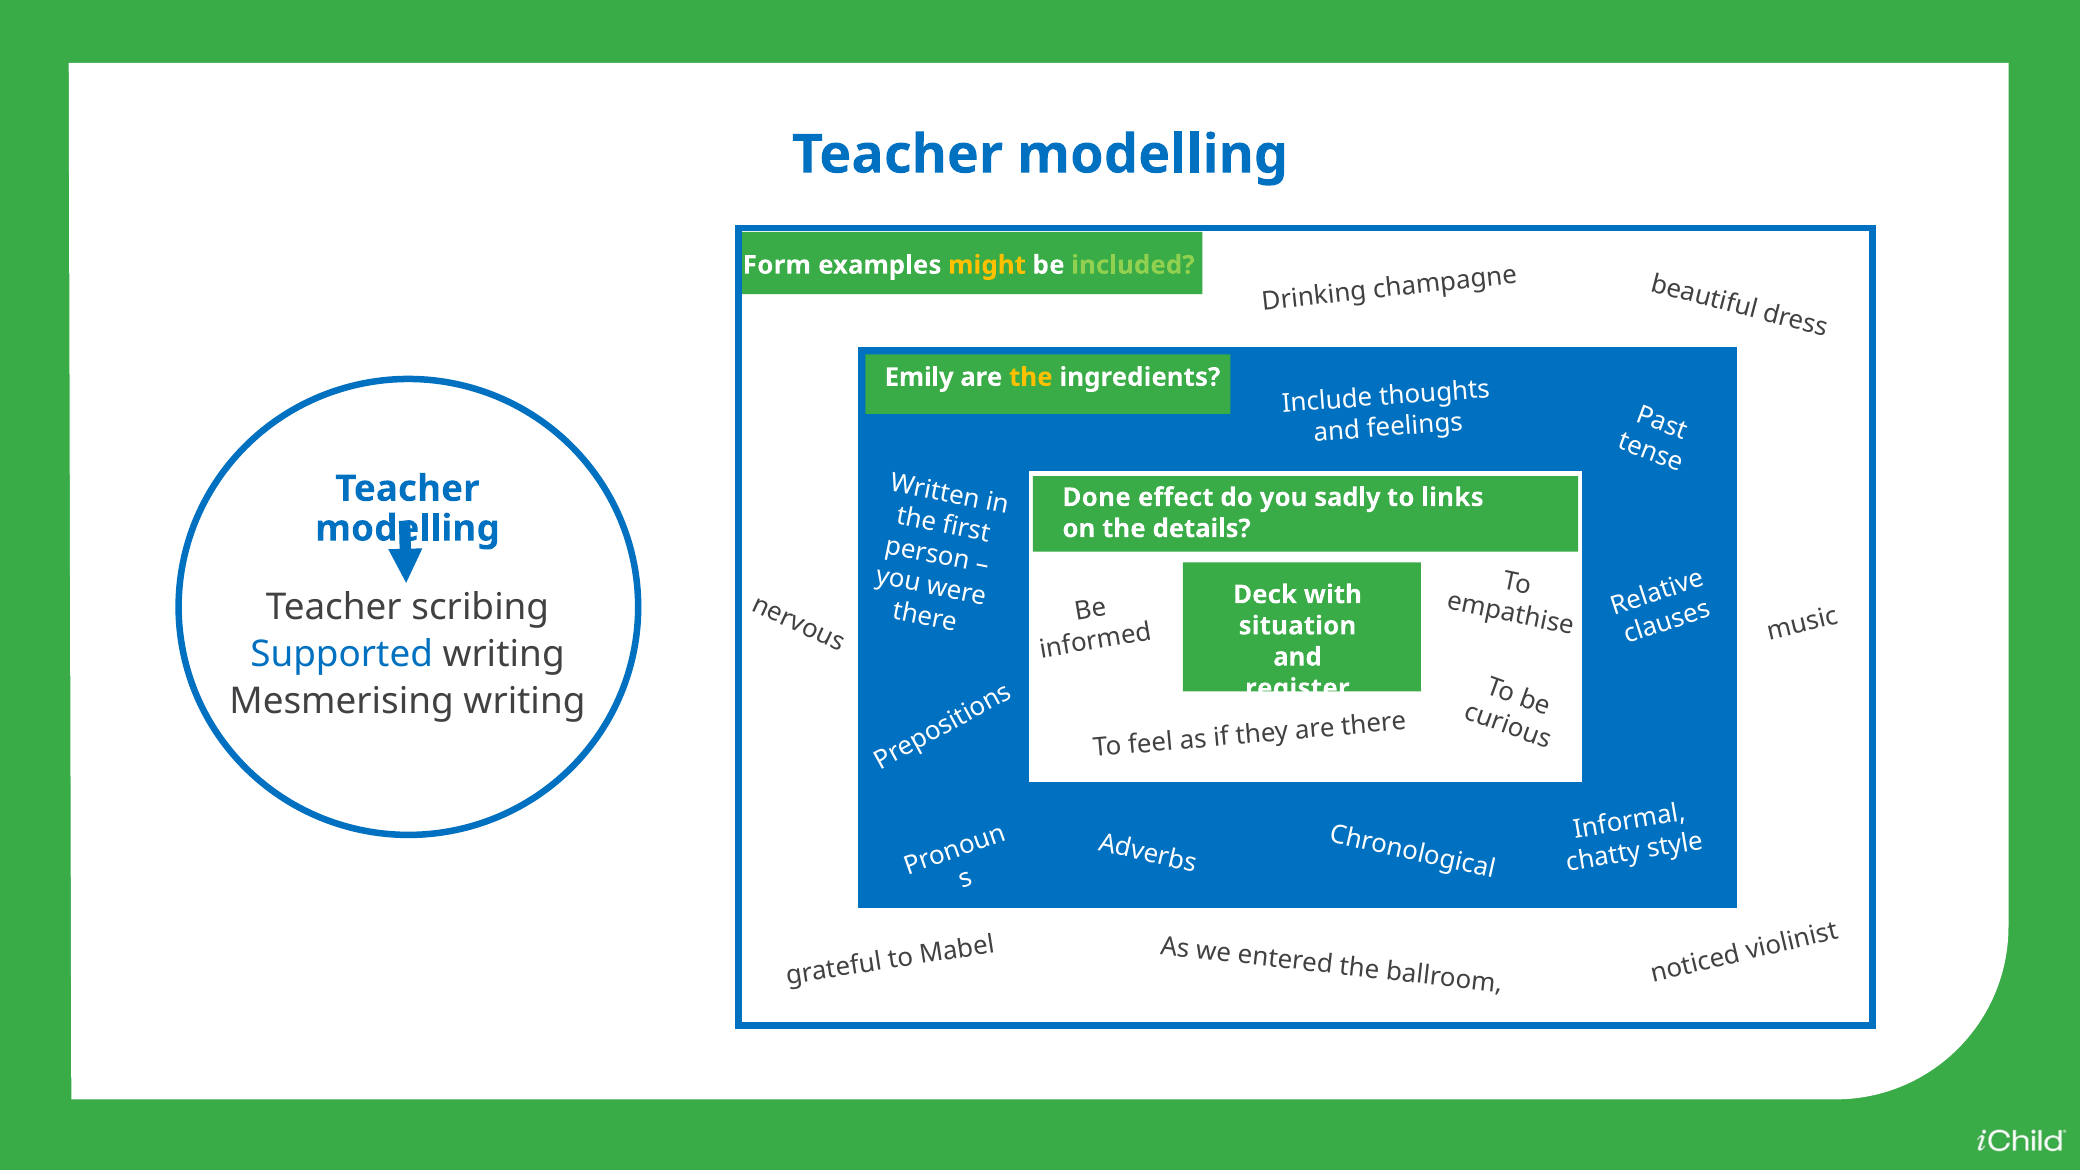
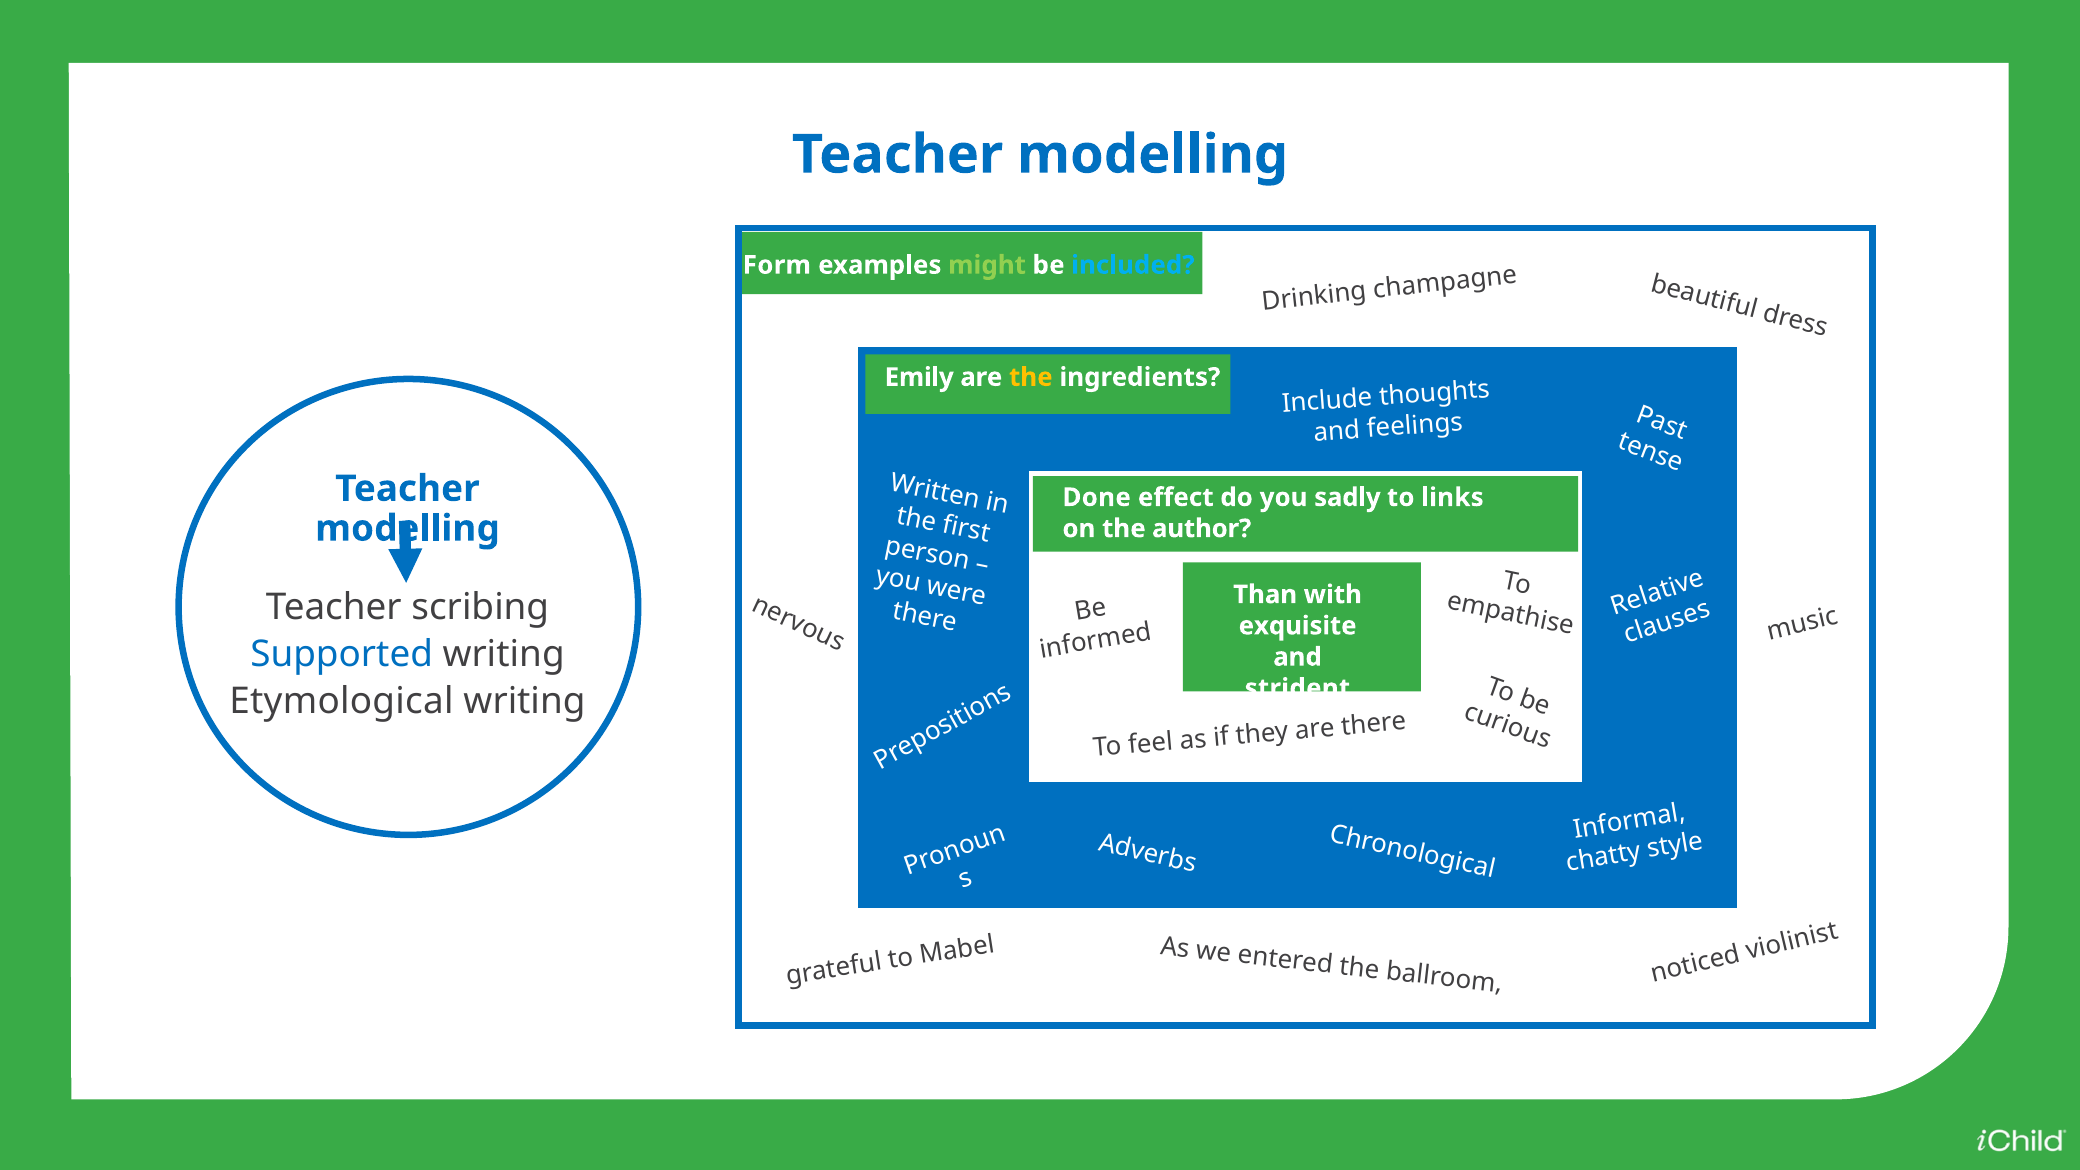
might colour: yellow -> light green
included colour: light green -> light blue
details: details -> author
Deck: Deck -> Than
situation: situation -> exquisite
register: register -> strident
Mesmerising: Mesmerising -> Etymological
